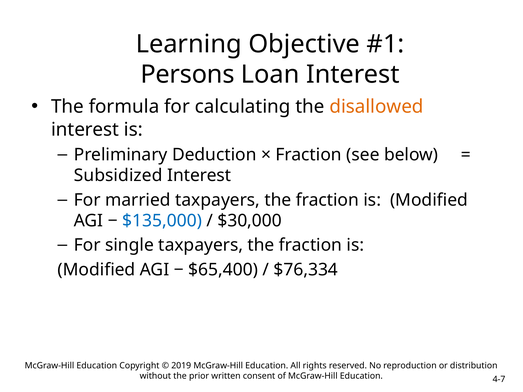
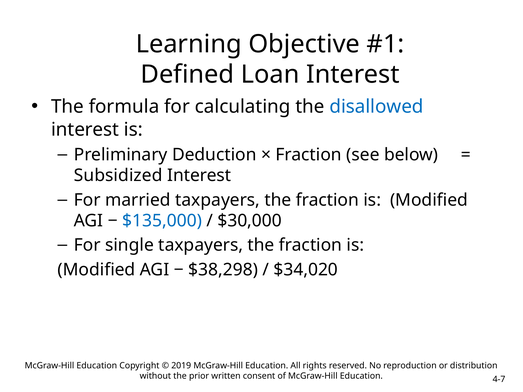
Persons: Persons -> Defined
disallowed colour: orange -> blue
$65,400: $65,400 -> $38,298
$76,334: $76,334 -> $34,020
